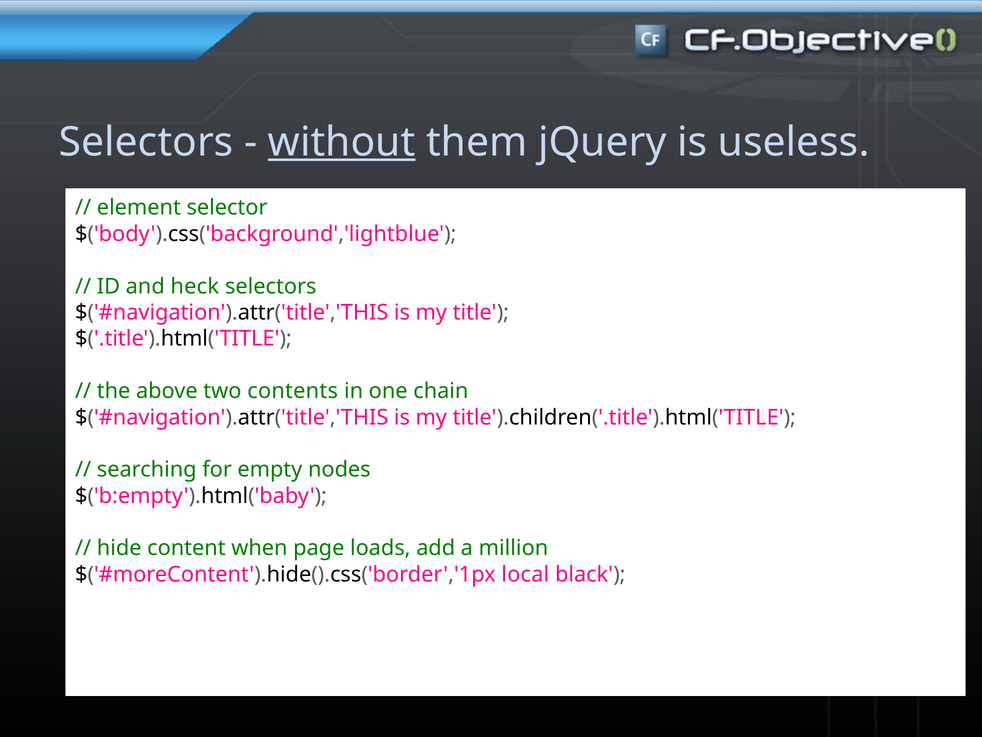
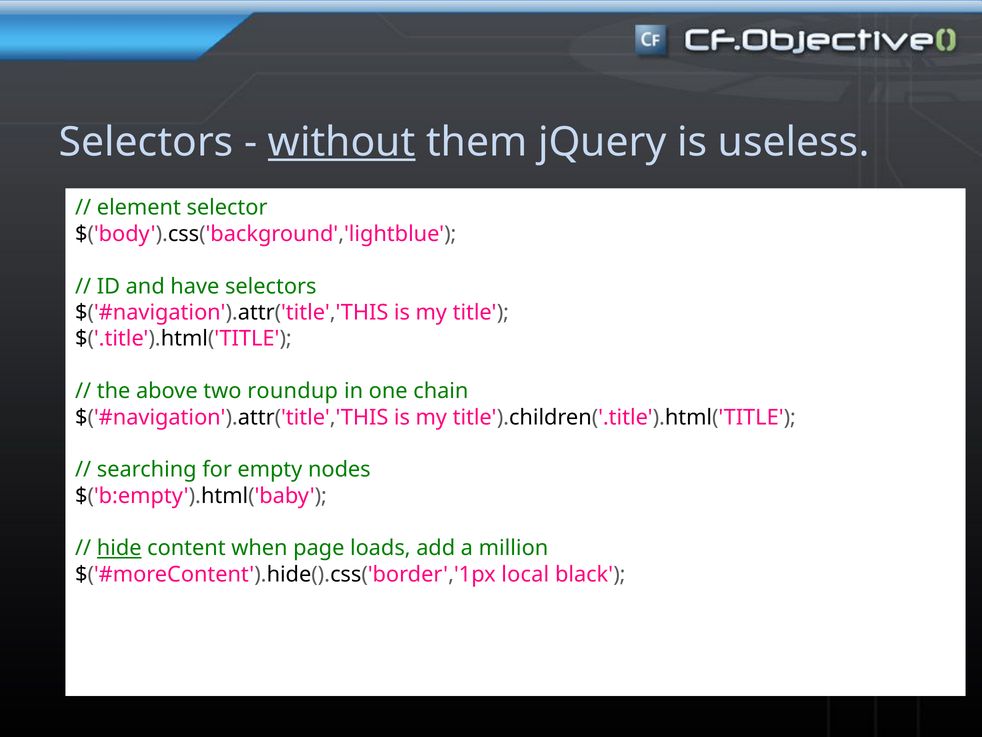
heck: heck -> have
contents: contents -> roundup
hide underline: none -> present
